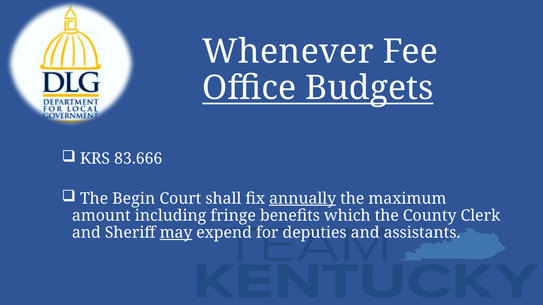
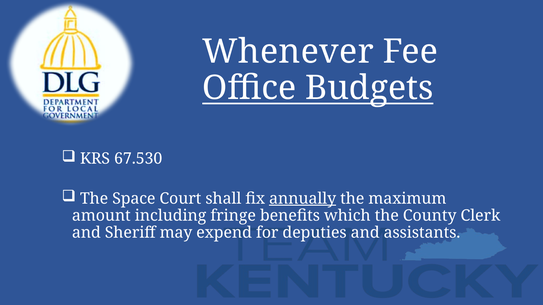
83.666: 83.666 -> 67.530
Begin: Begin -> Space
may underline: present -> none
